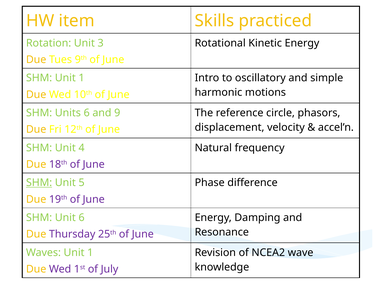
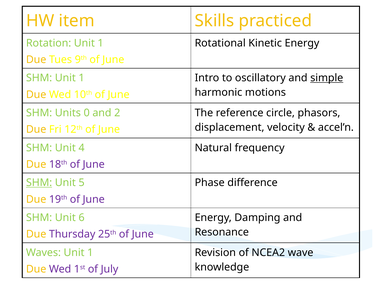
Rotation Unit 3: 3 -> 1
simple underline: none -> present
Units 6: 6 -> 0
9: 9 -> 2
